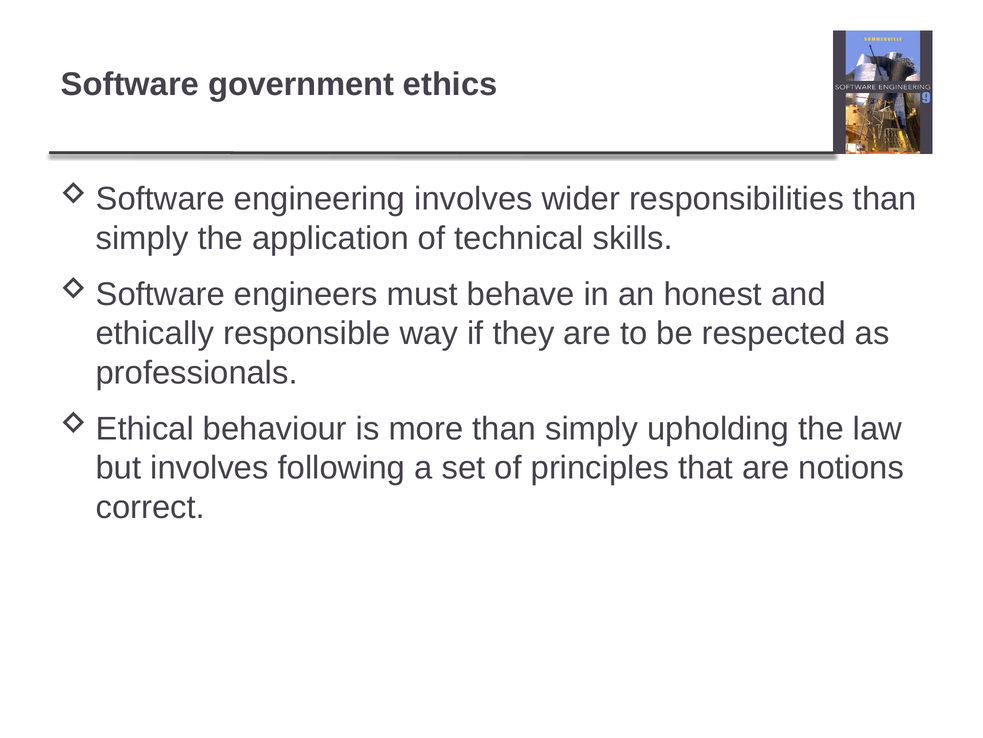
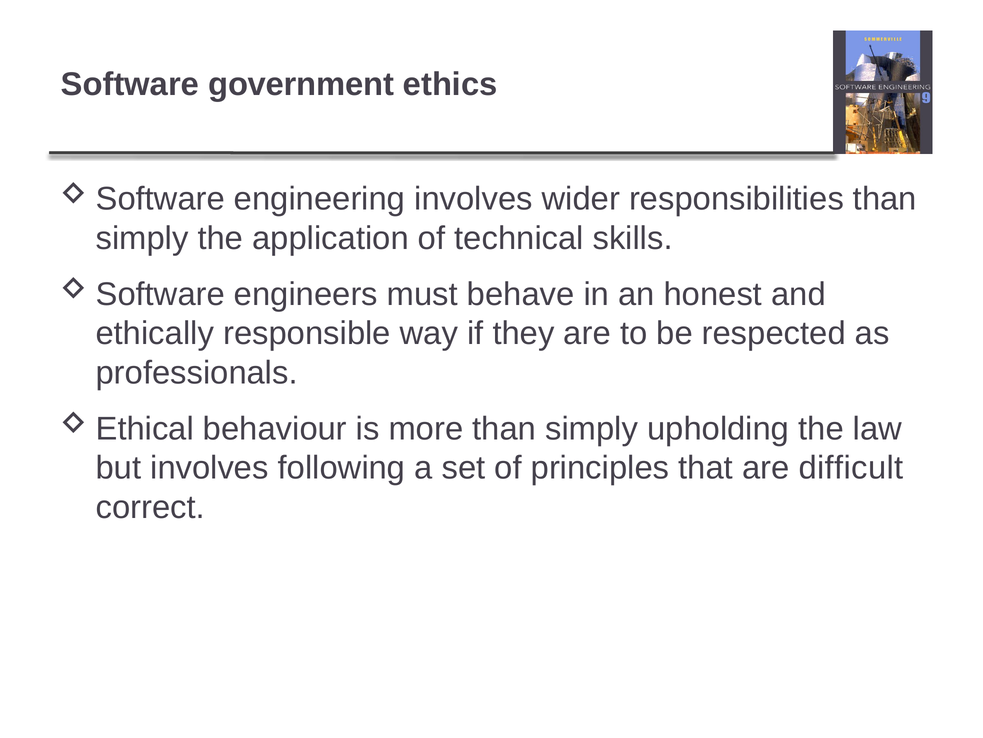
notions: notions -> difficult
